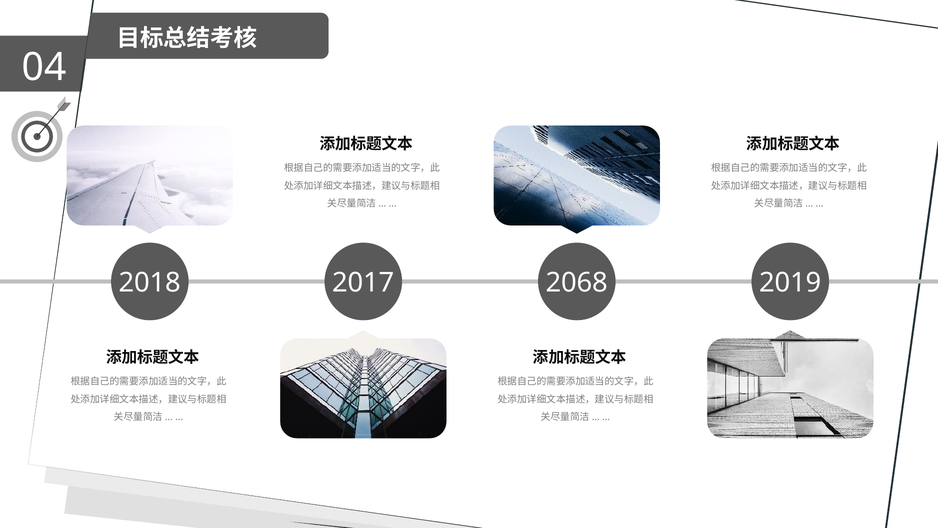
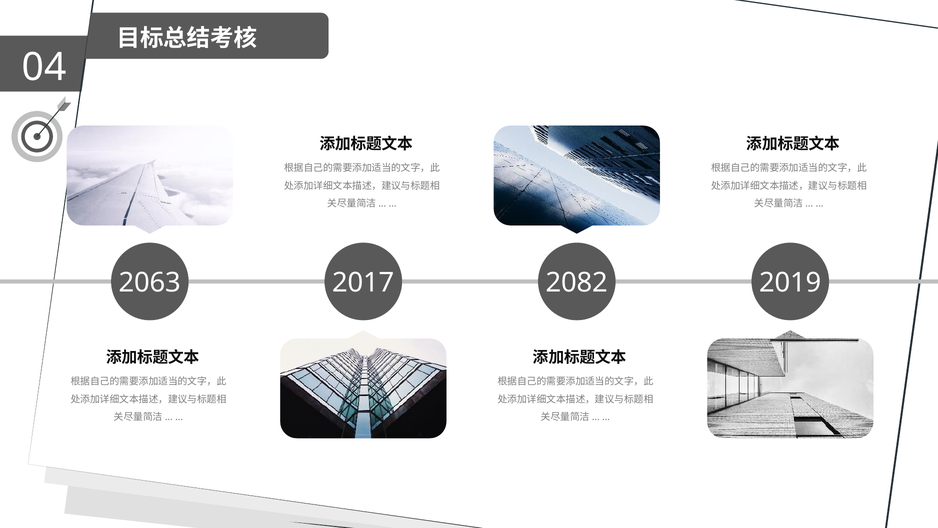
2018: 2018 -> 2063
2068: 2068 -> 2082
